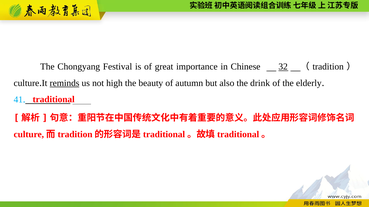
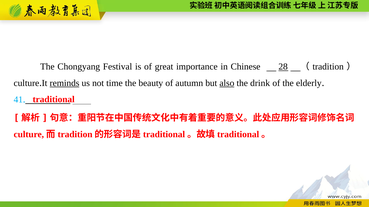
32: 32 -> 28
high: high -> time
also underline: none -> present
